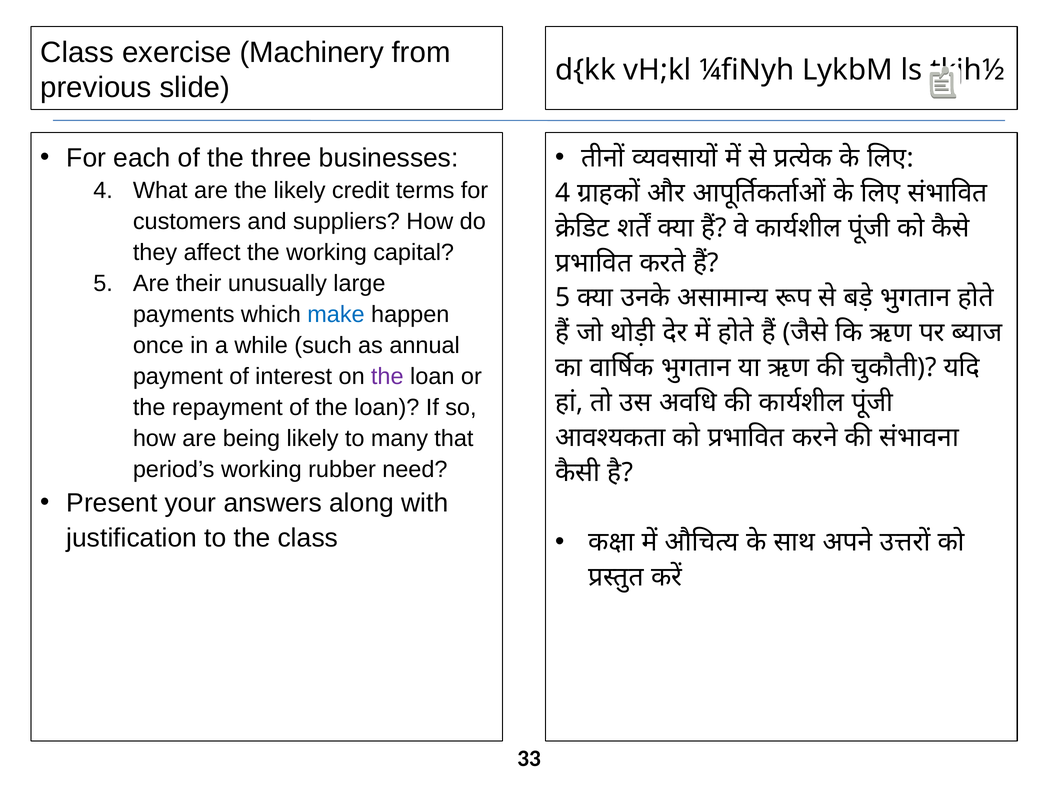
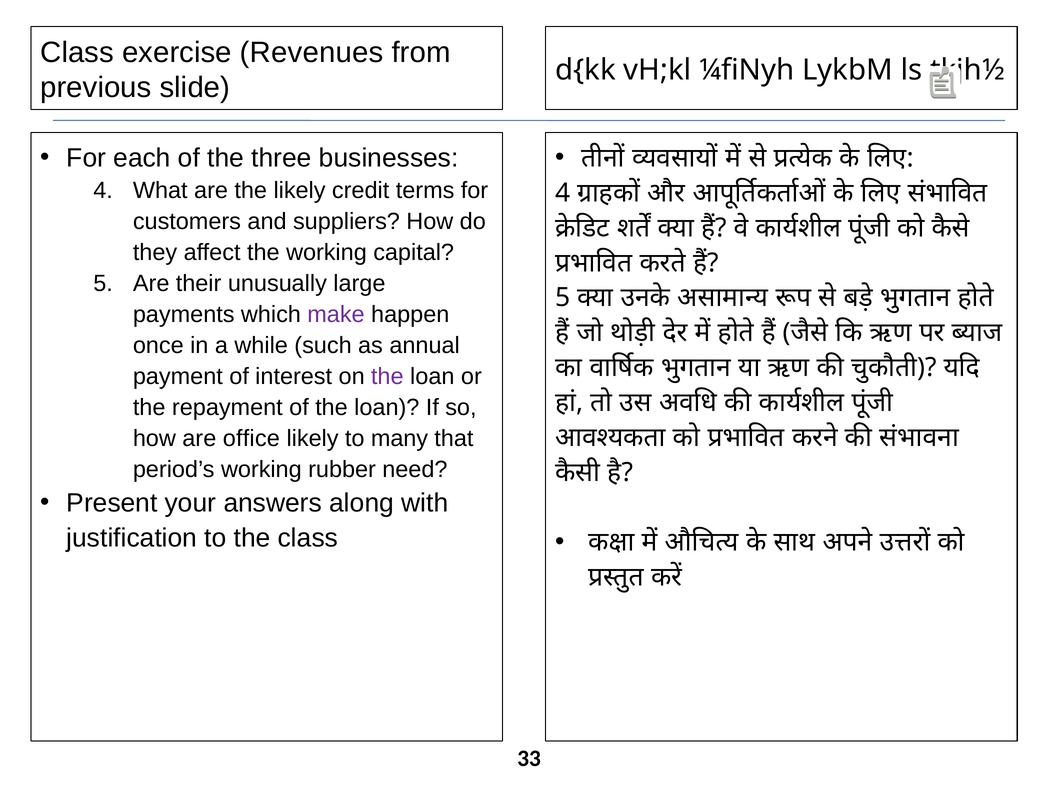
Machinery: Machinery -> Revenues
make colour: blue -> purple
being: being -> office
